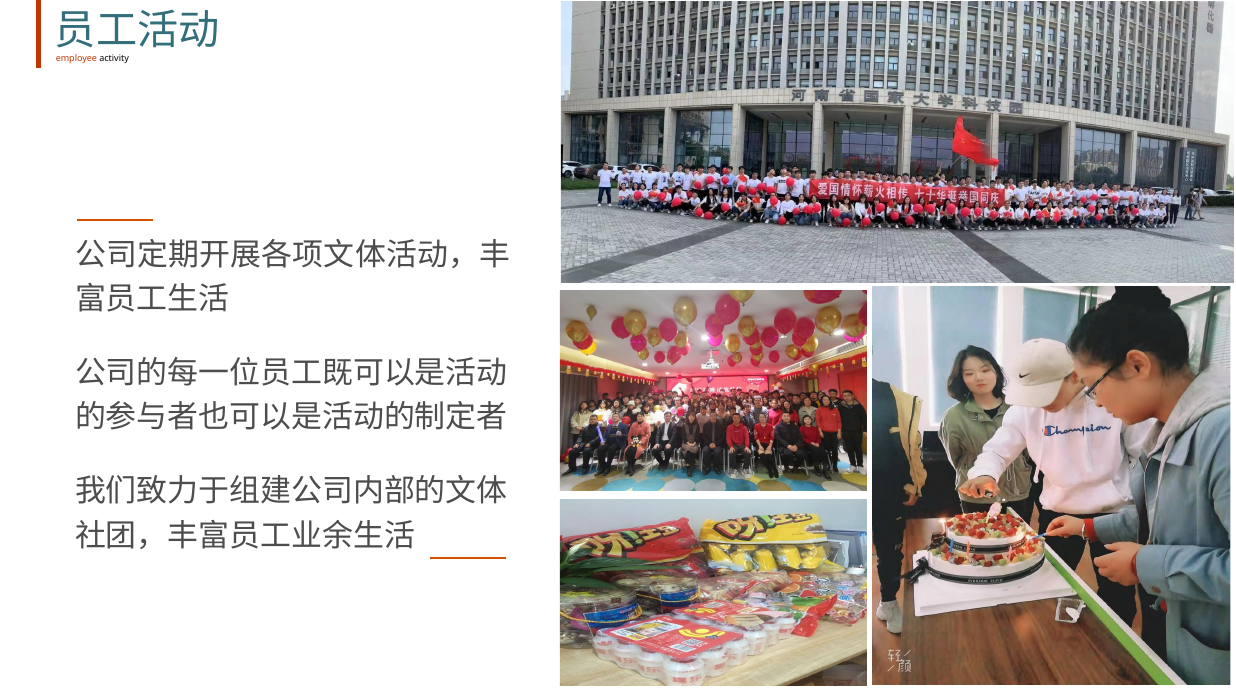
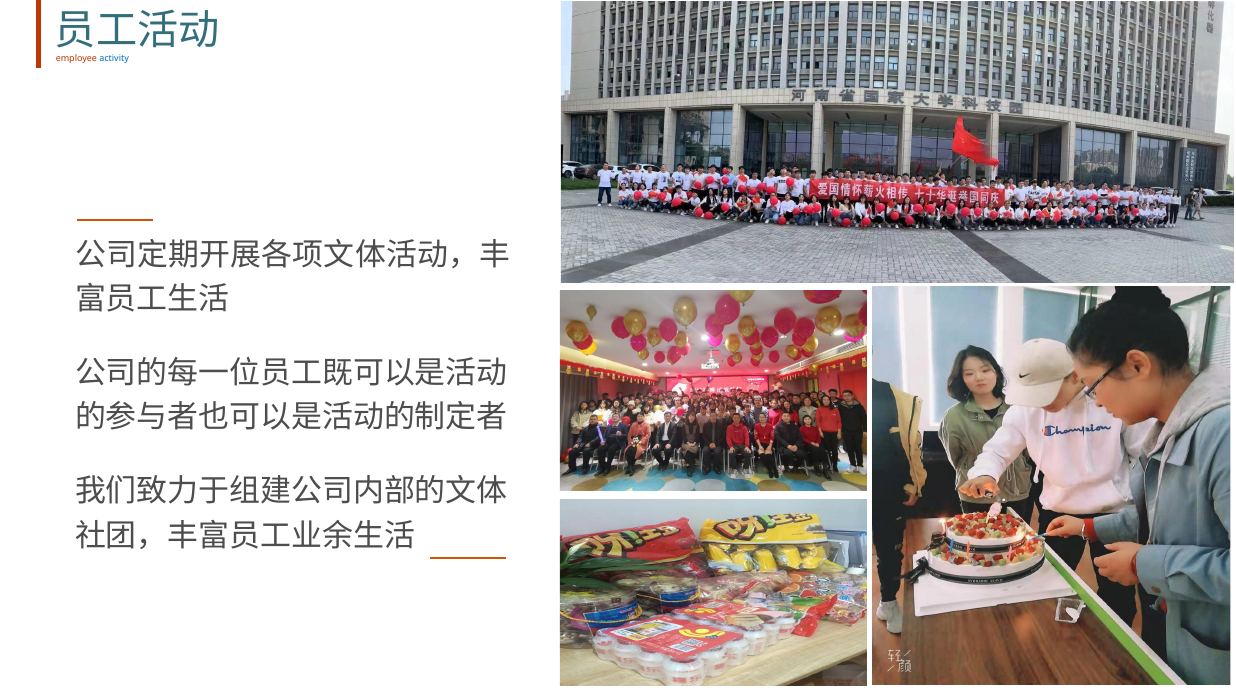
activity colour: black -> blue
